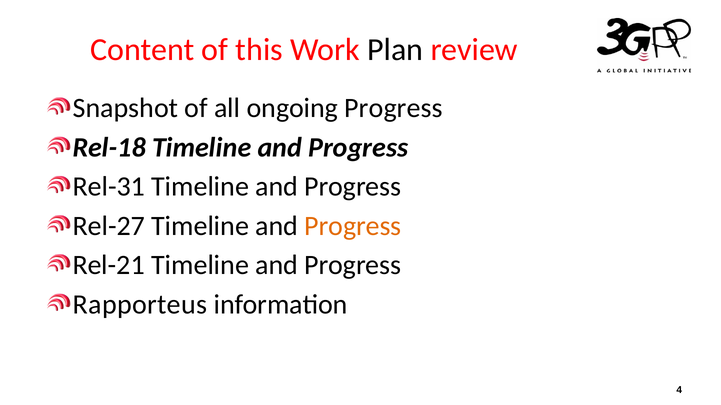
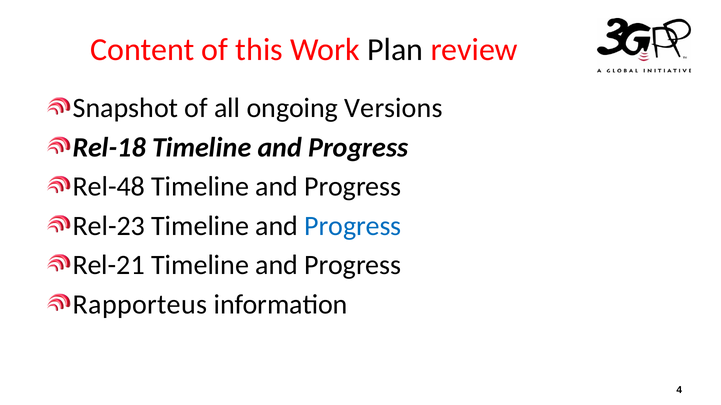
ongoing Progress: Progress -> Versions
Rel-31: Rel-31 -> Rel-48
Rel-27: Rel-27 -> Rel-23
Progress at (353, 226) colour: orange -> blue
